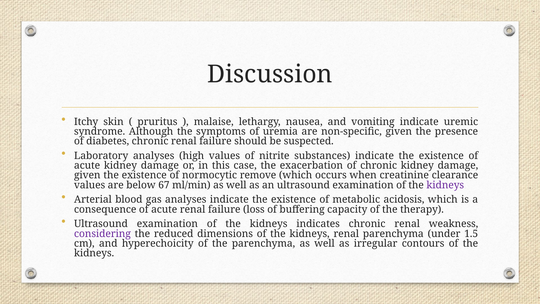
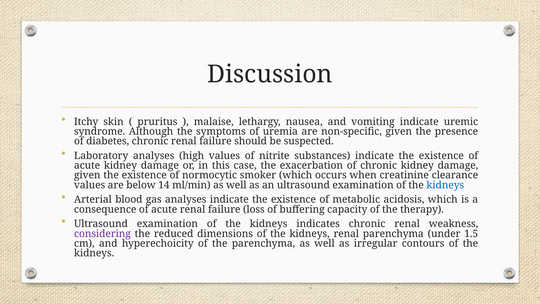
remove: remove -> smoker
67: 67 -> 14
kidneys at (445, 185) colour: purple -> blue
